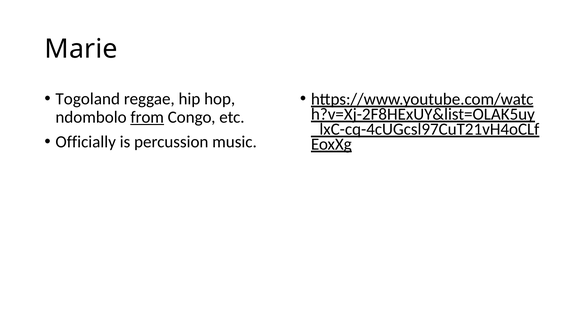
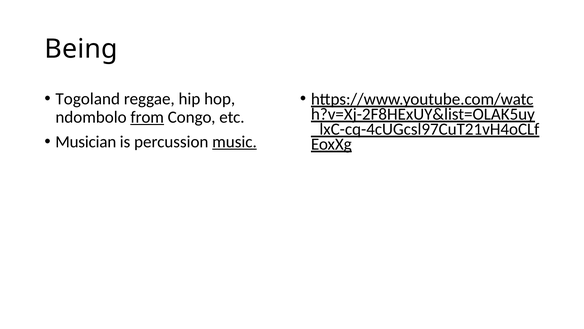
Marie: Marie -> Being
Officially: Officially -> Musician
music underline: none -> present
